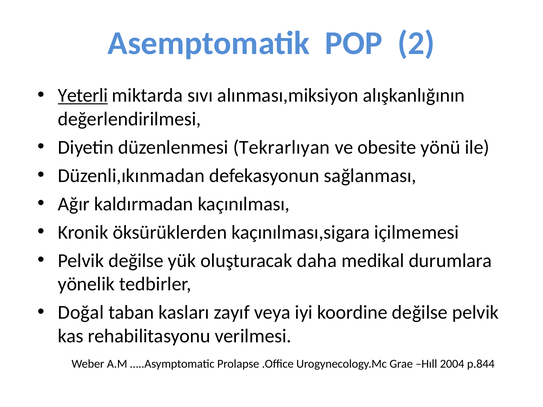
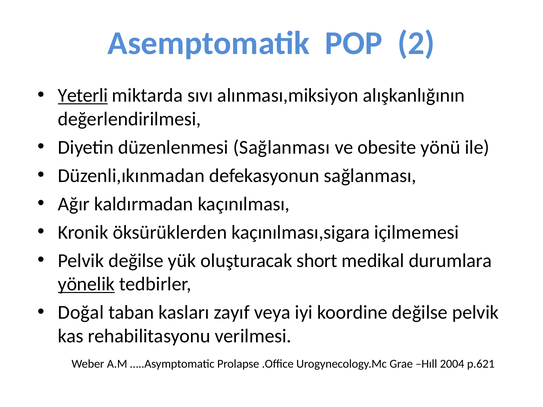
düzenlenmesi Tekrarlıyan: Tekrarlıyan -> Sağlanması
daha: daha -> short
yönelik underline: none -> present
p.844: p.844 -> p.621
